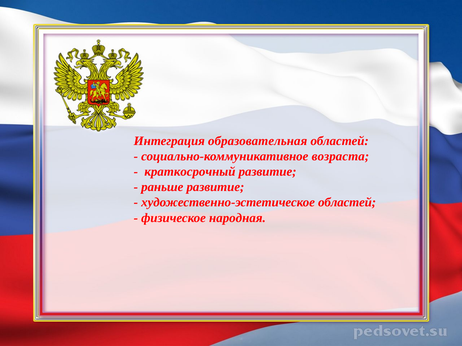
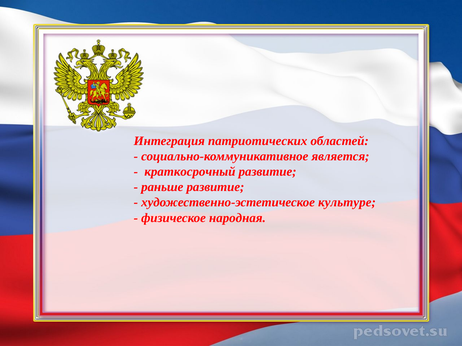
образовательная: образовательная -> патриотических
возраста: возраста -> является
художественно-эстетическое областей: областей -> культуре
